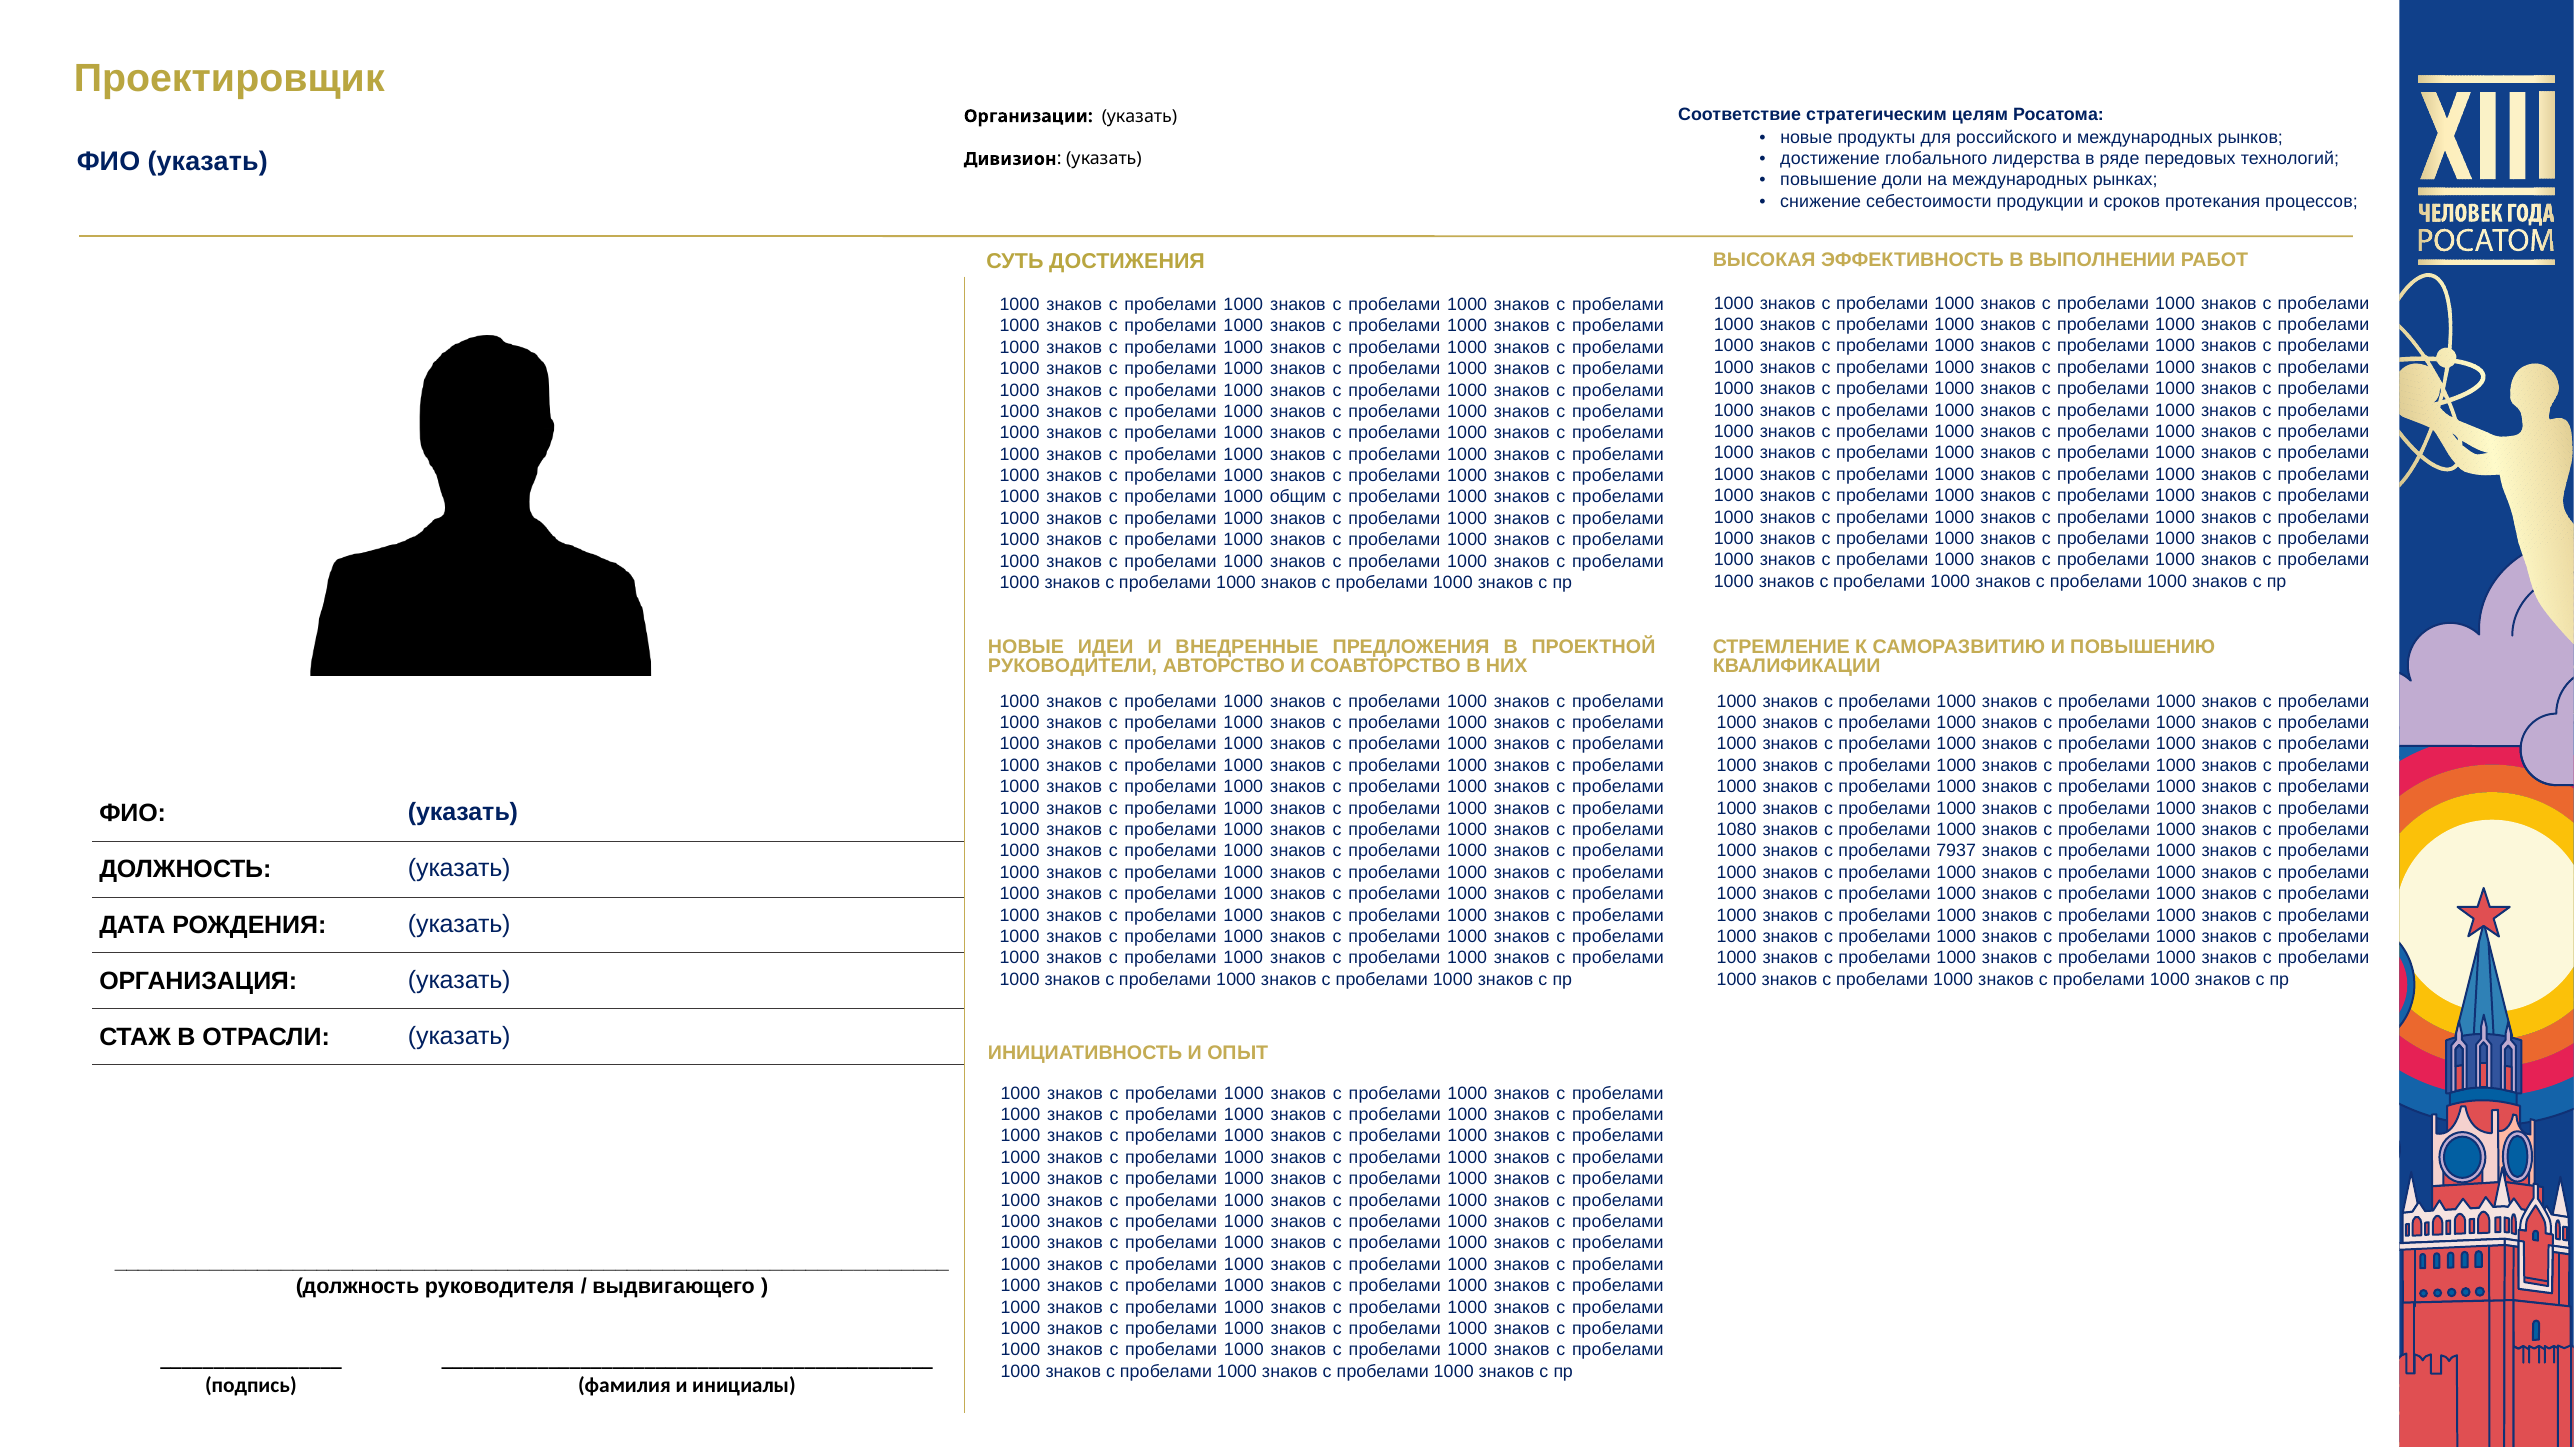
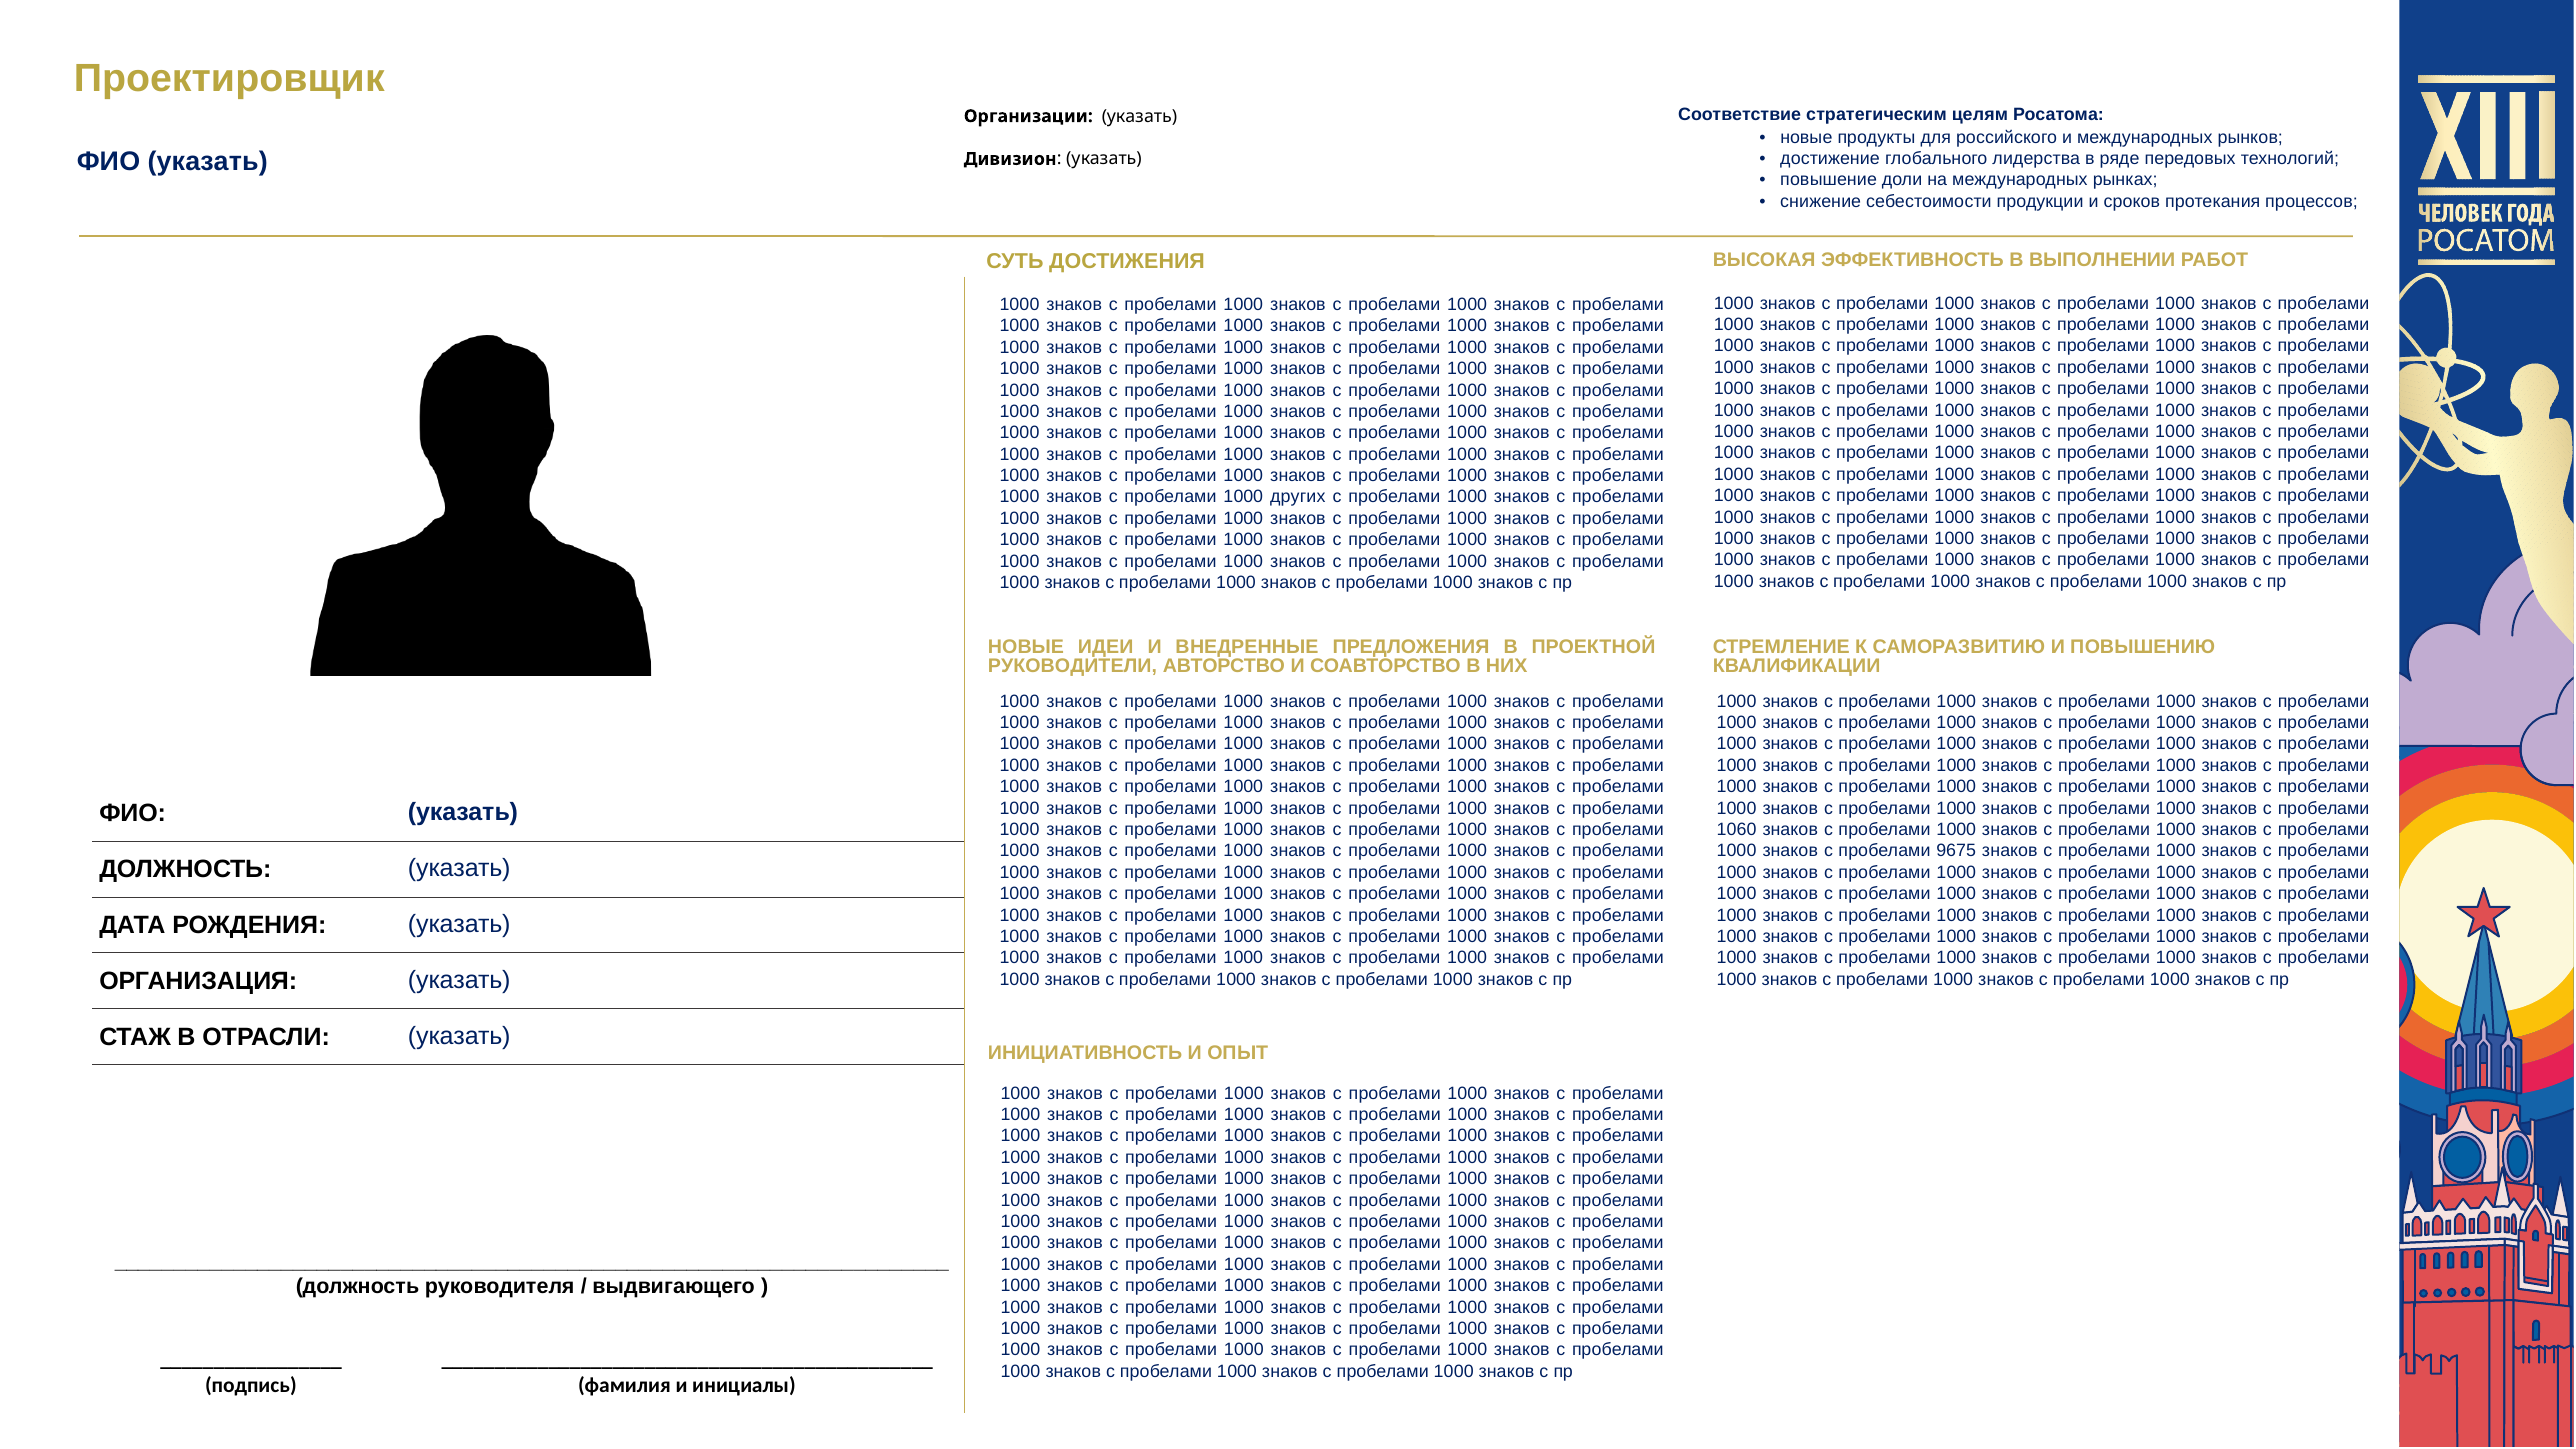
общим: общим -> других
1080: 1080 -> 1060
7937: 7937 -> 9675
